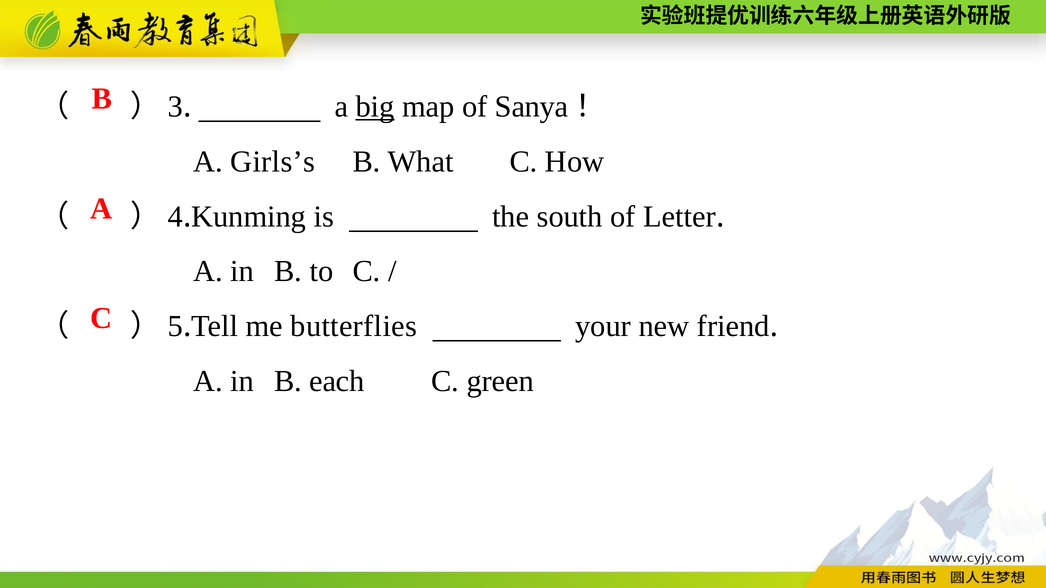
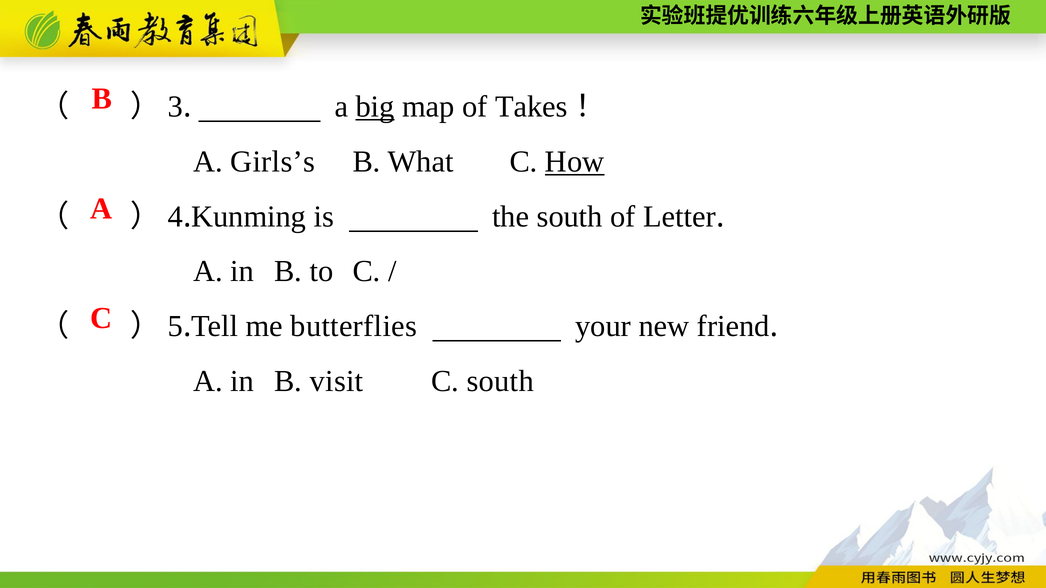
Sanya: Sanya -> Takes
How underline: none -> present
each: each -> visit
C green: green -> south
